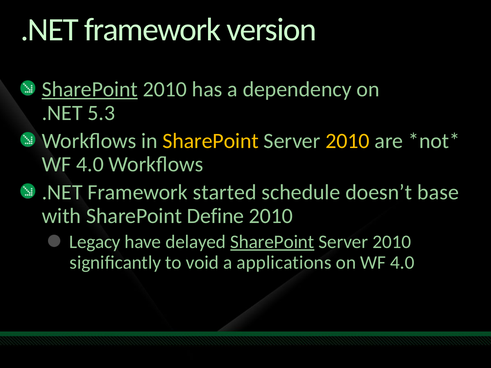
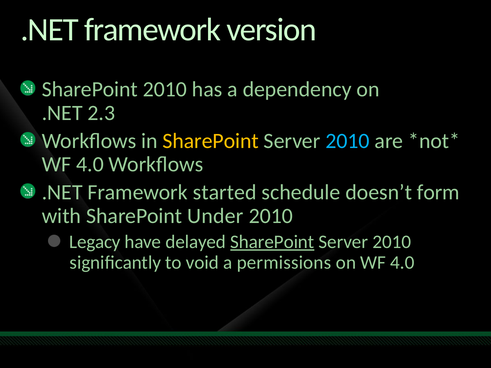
SharePoint at (90, 89) underline: present -> none
5.3: 5.3 -> 2.3
2010 at (347, 141) colour: yellow -> light blue
base: base -> form
Define: Define -> Under
applications: applications -> permissions
